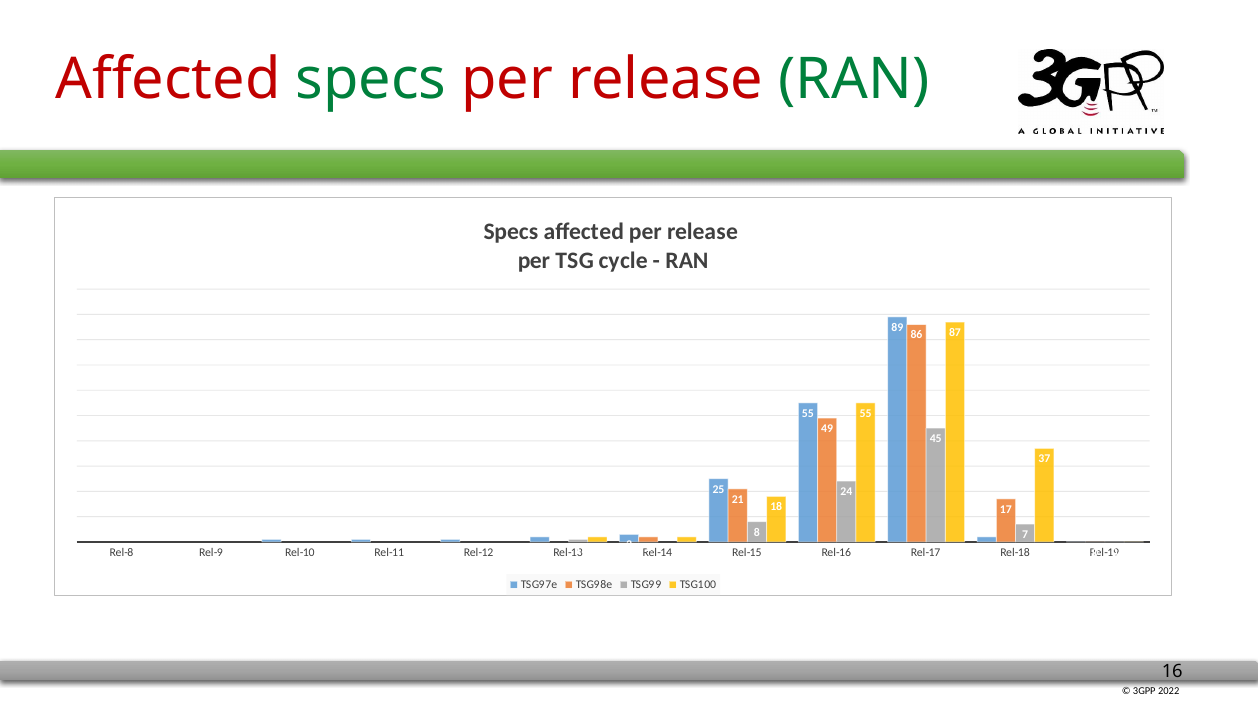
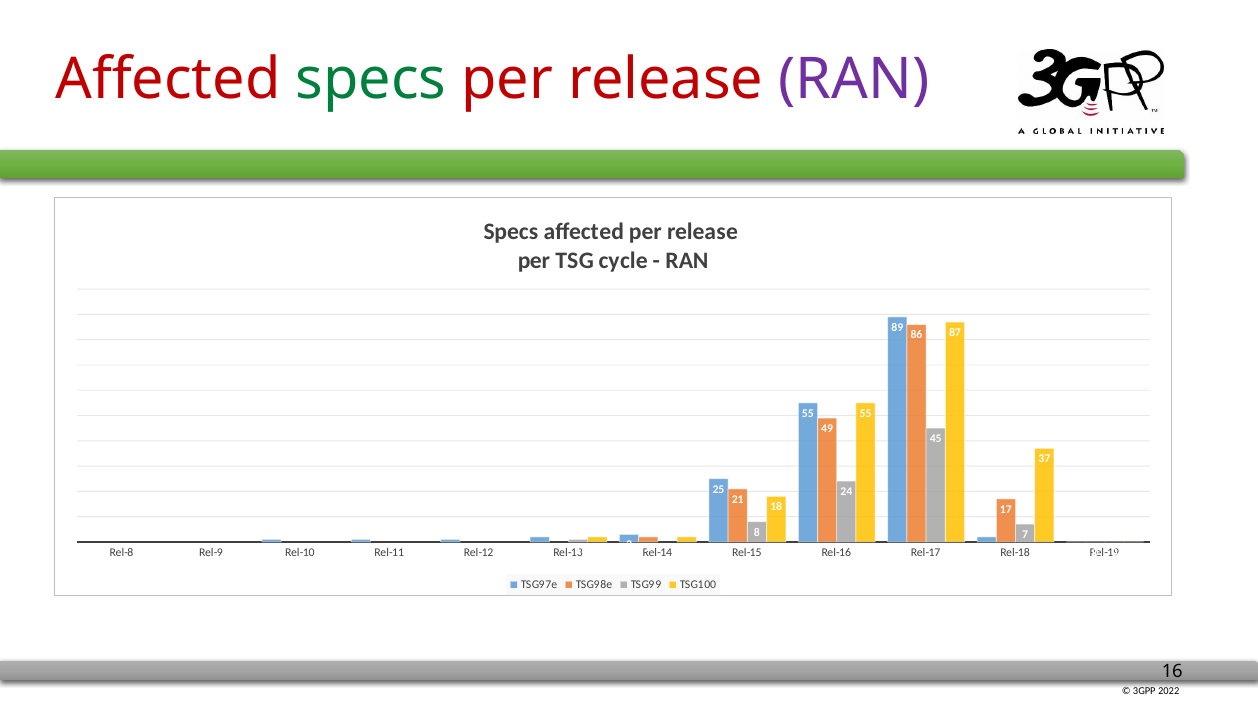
RAN at (854, 80) colour: green -> purple
